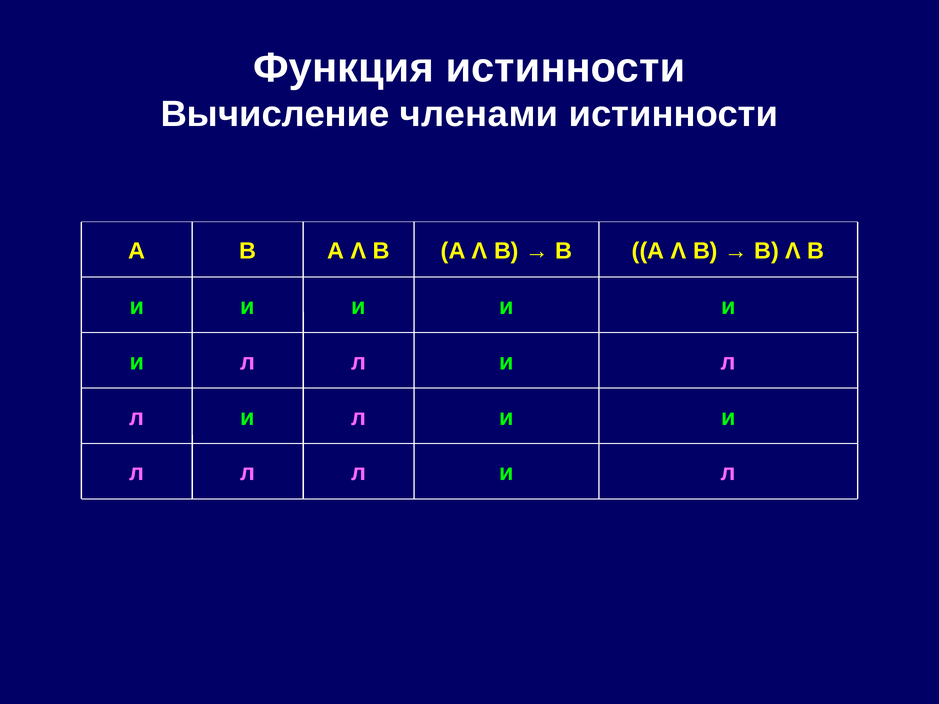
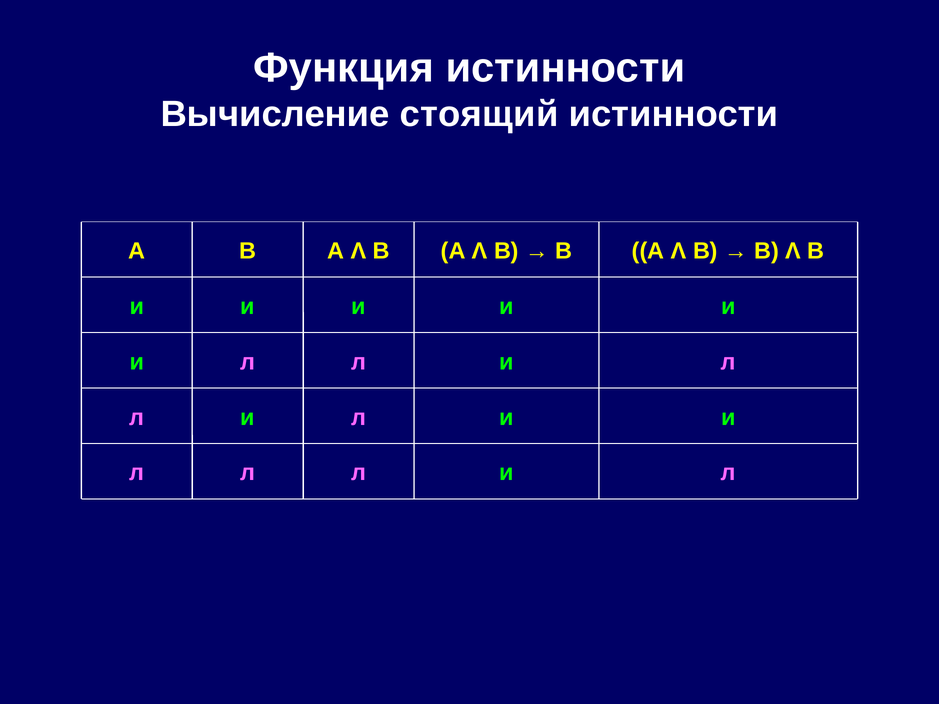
членами: членами -> стоящий
